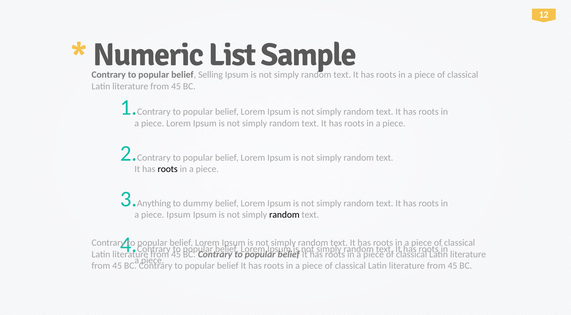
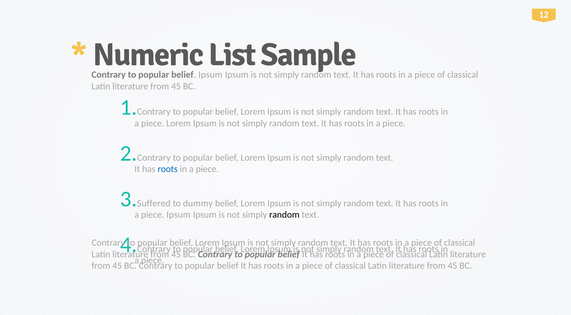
belief Selling: Selling -> Ipsum
roots at (168, 169) colour: black -> blue
Anything: Anything -> Suffered
